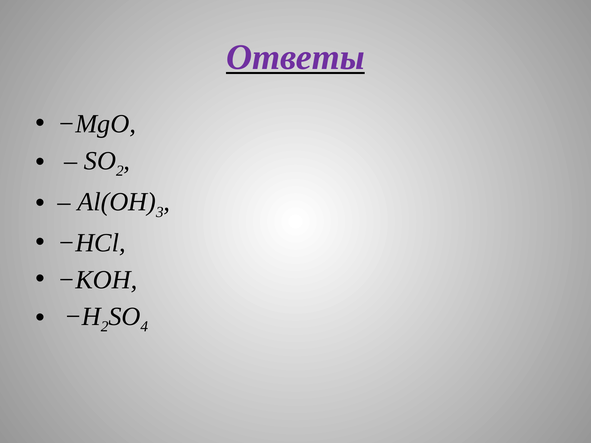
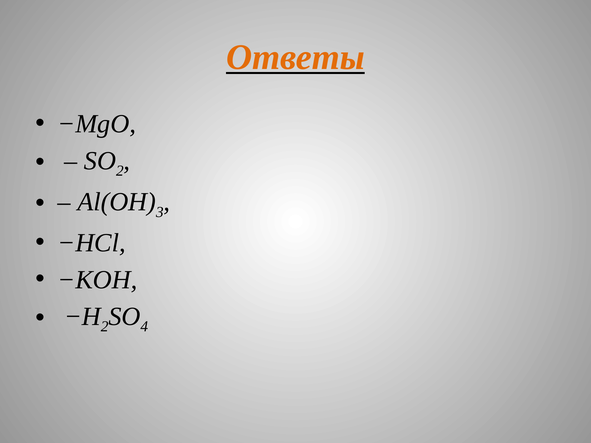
Ответы colour: purple -> orange
